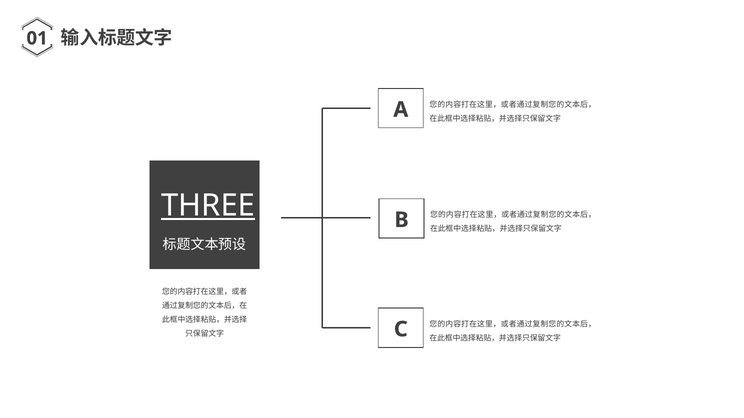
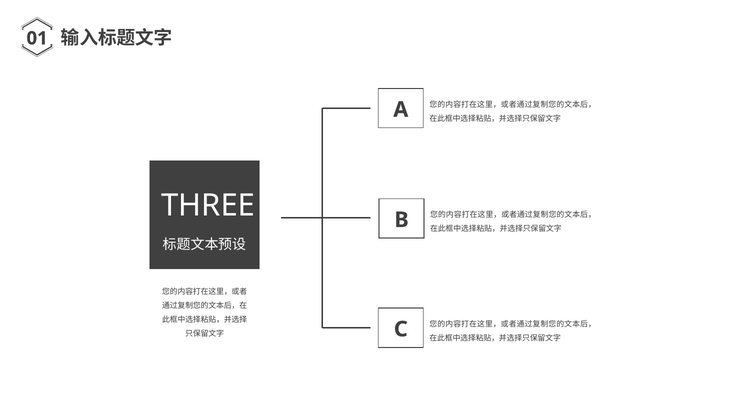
THREE underline: present -> none
